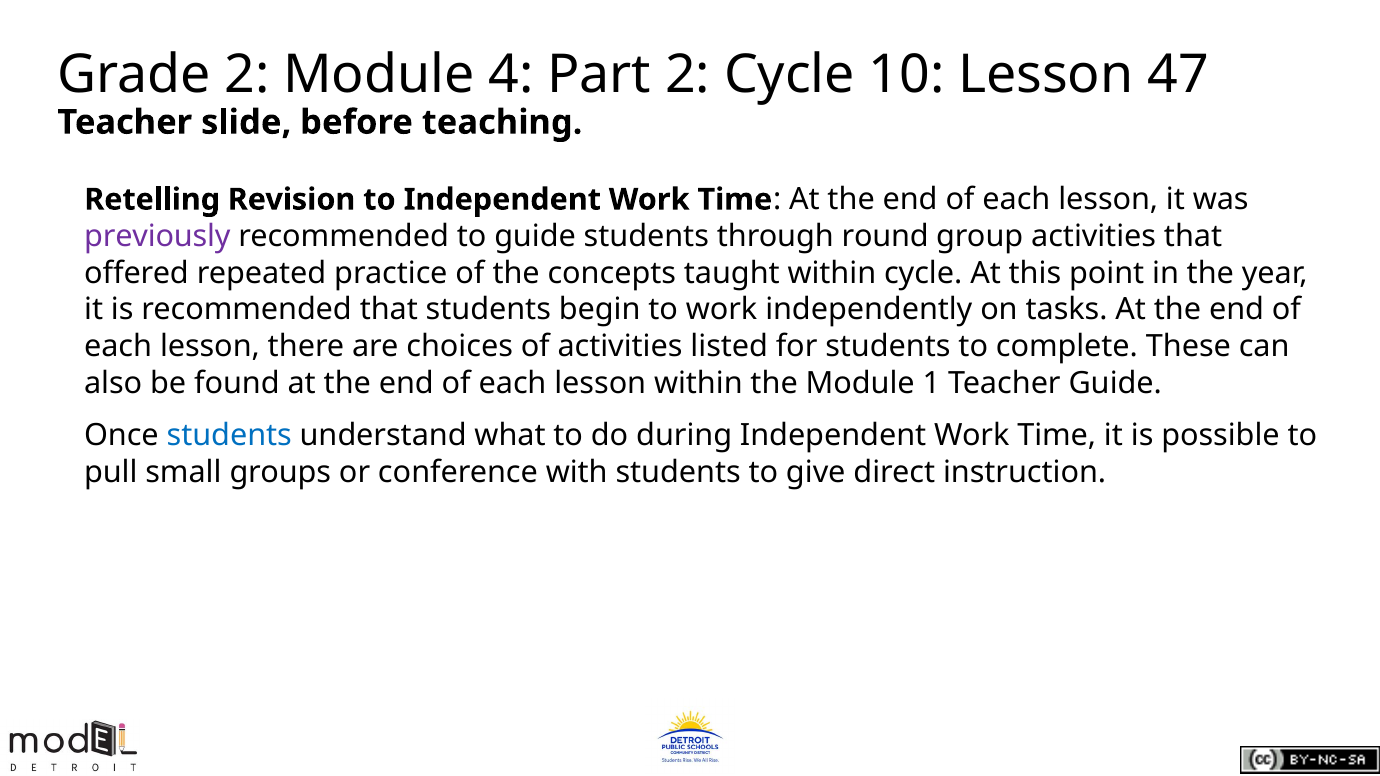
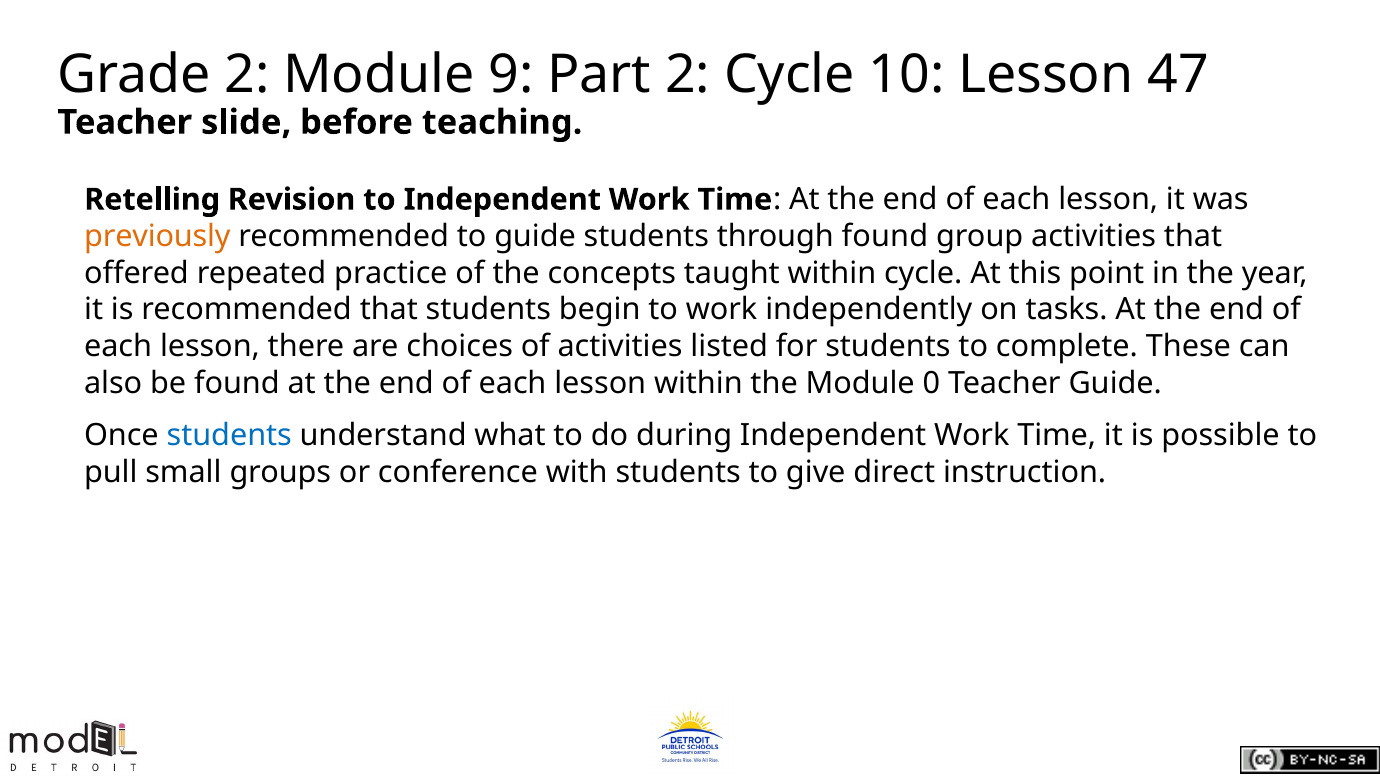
4: 4 -> 9
previously colour: purple -> orange
through round: round -> found
1: 1 -> 0
